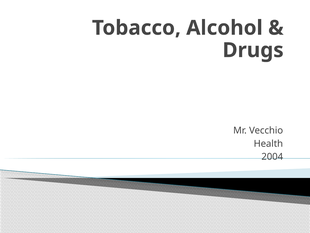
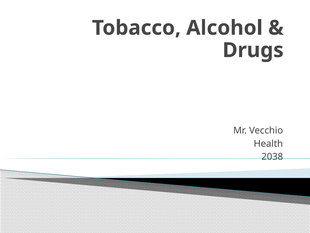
2004: 2004 -> 2038
